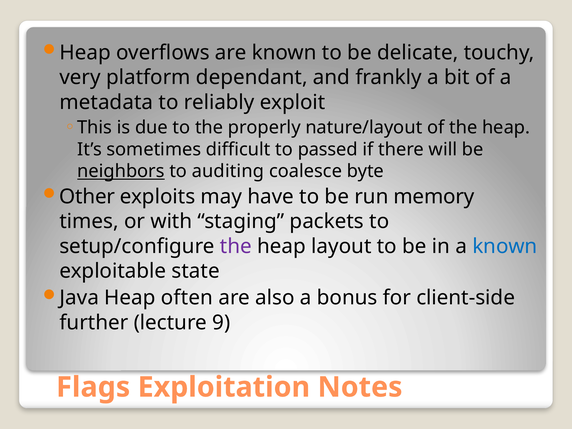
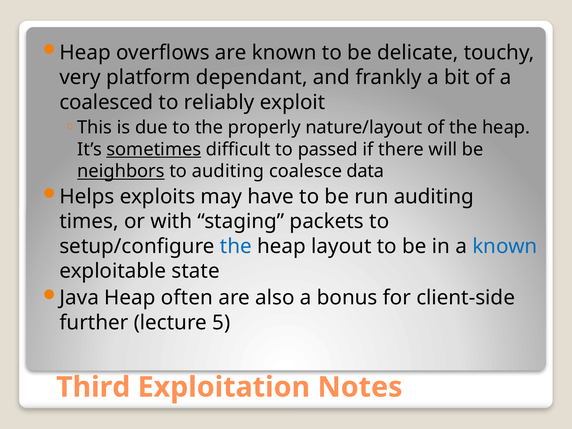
metadata: metadata -> coalesced
sometimes underline: none -> present
byte: byte -> data
Other: Other -> Helps
run memory: memory -> auditing
the at (236, 246) colour: purple -> blue
9: 9 -> 5
Flags: Flags -> Third
